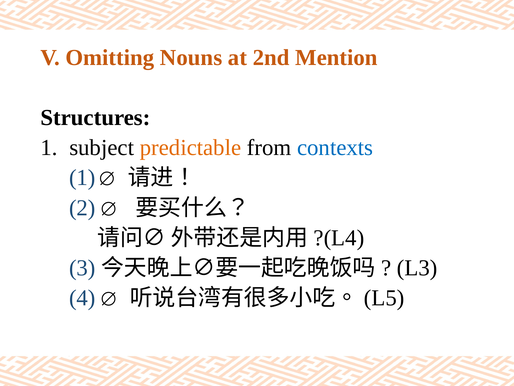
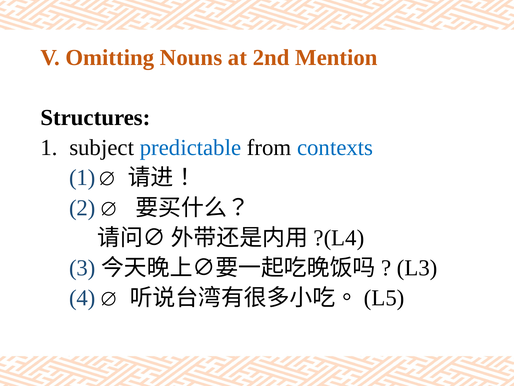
predictable colour: orange -> blue
